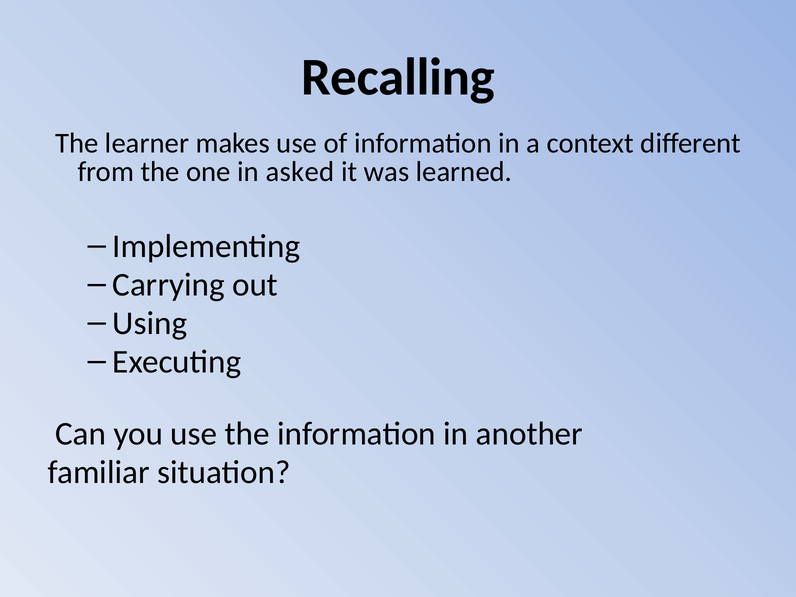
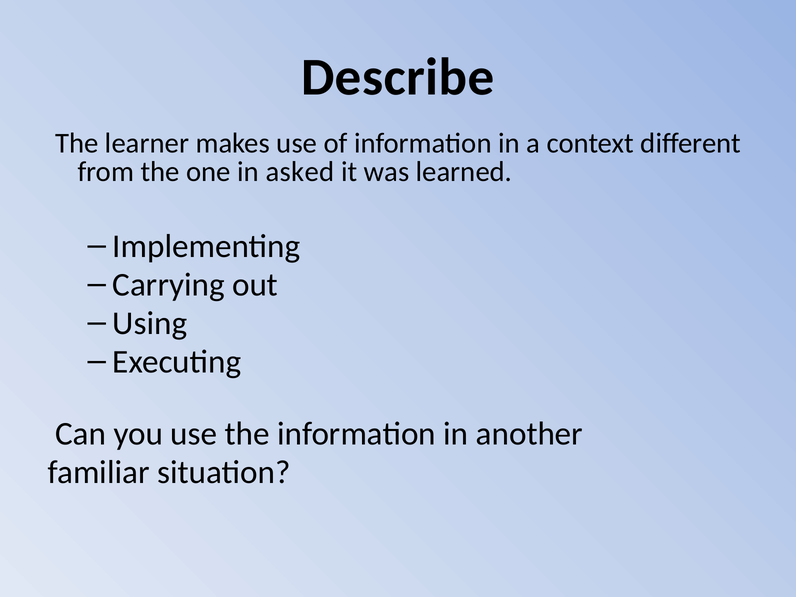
Recalling: Recalling -> Describe
